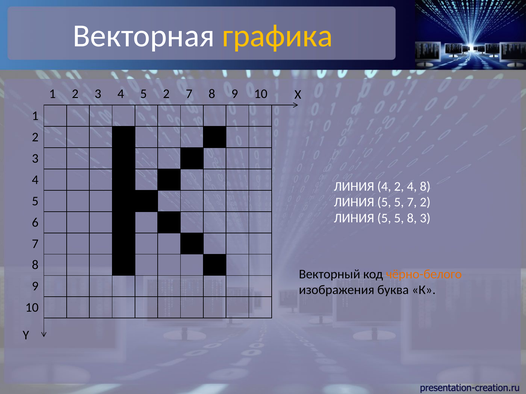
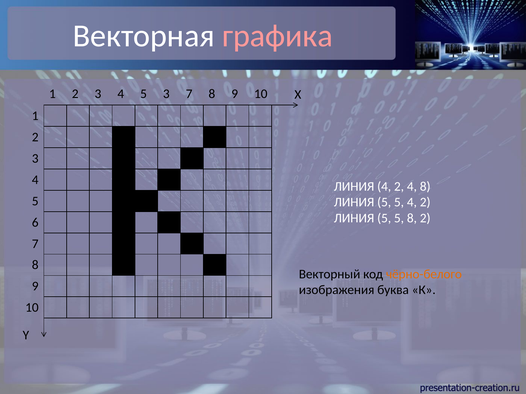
графика colour: yellow -> pink
5 2: 2 -> 3
5 7: 7 -> 4
8 3: 3 -> 2
